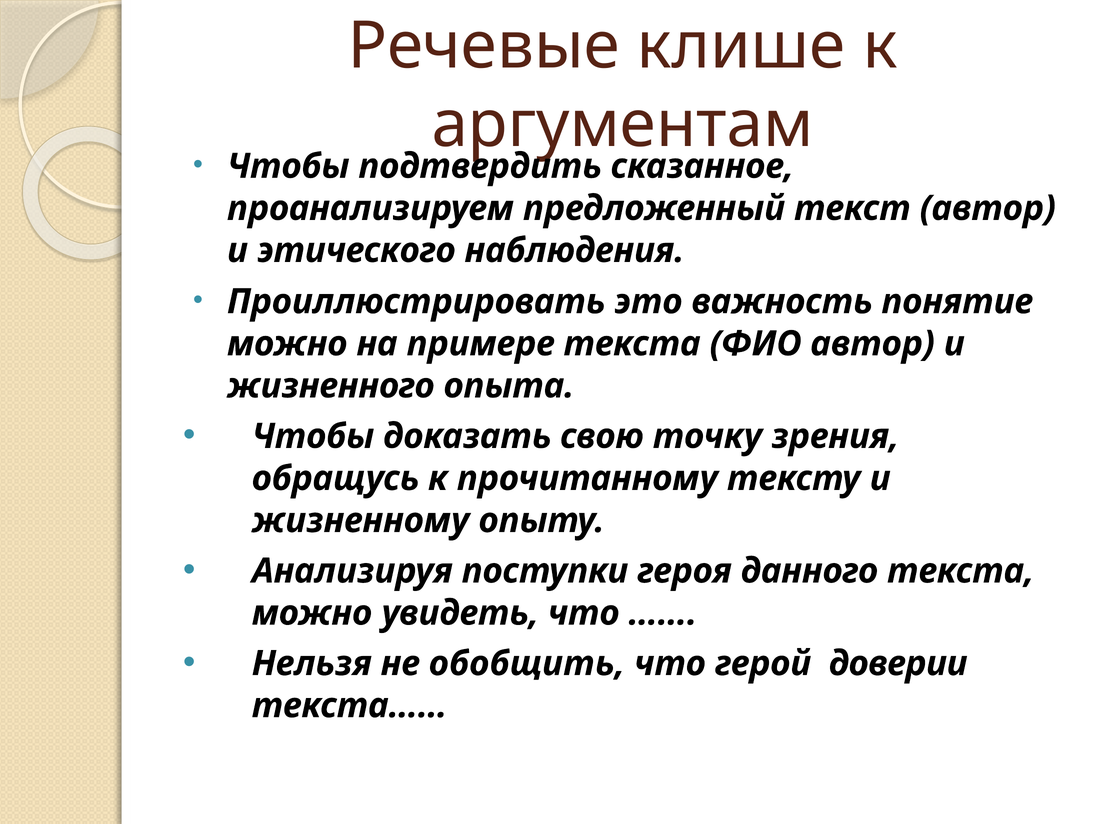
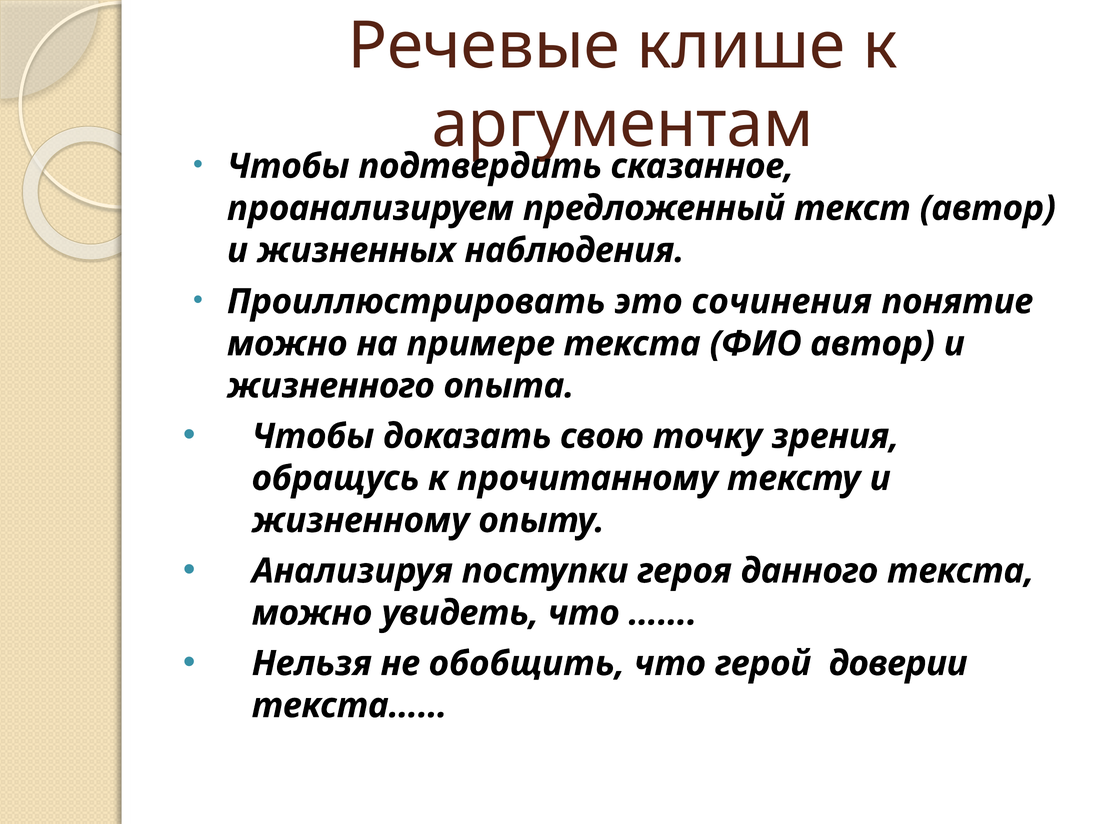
этического: этического -> жизненных
важность: важность -> сочинения
